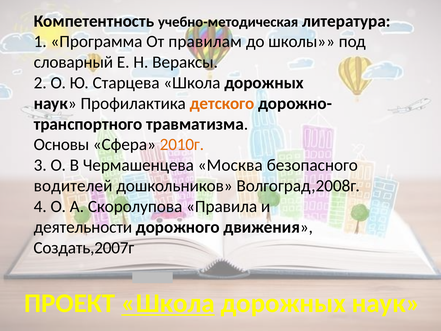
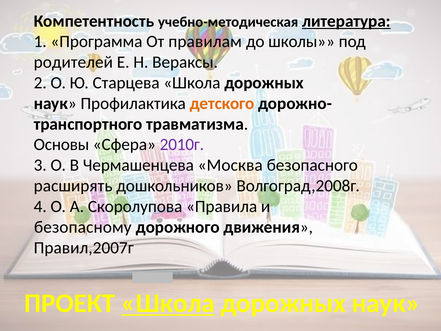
литература underline: none -> present
словарный: словарный -> родителей
2010г colour: orange -> purple
водителей: водителей -> расширять
деятельности: деятельности -> безопасному
Создать,2007г: Создать,2007г -> Правил,2007г
